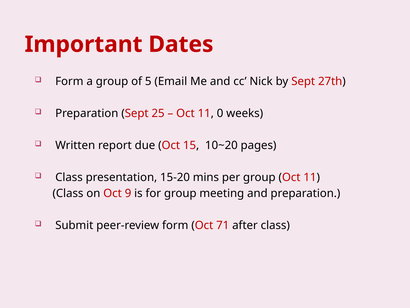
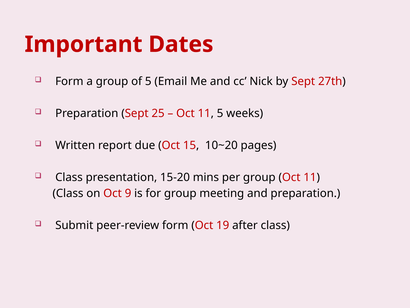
11 0: 0 -> 5
71: 71 -> 19
